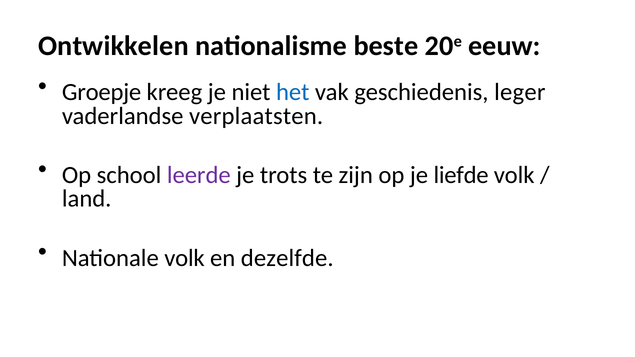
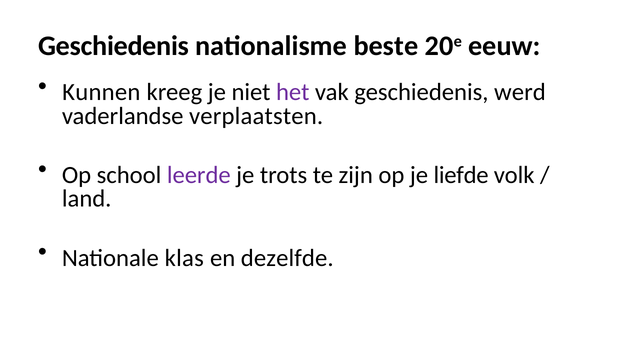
Ontwikkelen at (113, 46): Ontwikkelen -> Geschiedenis
Groepje: Groepje -> Kunnen
het colour: blue -> purple
leger: leger -> werd
Nationale volk: volk -> klas
